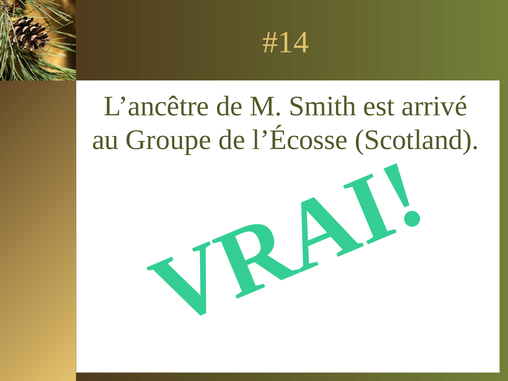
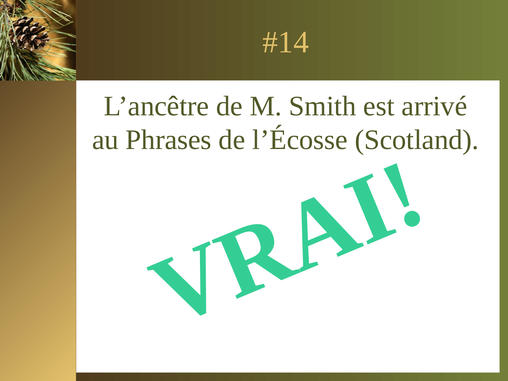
Groupe: Groupe -> Phrases
